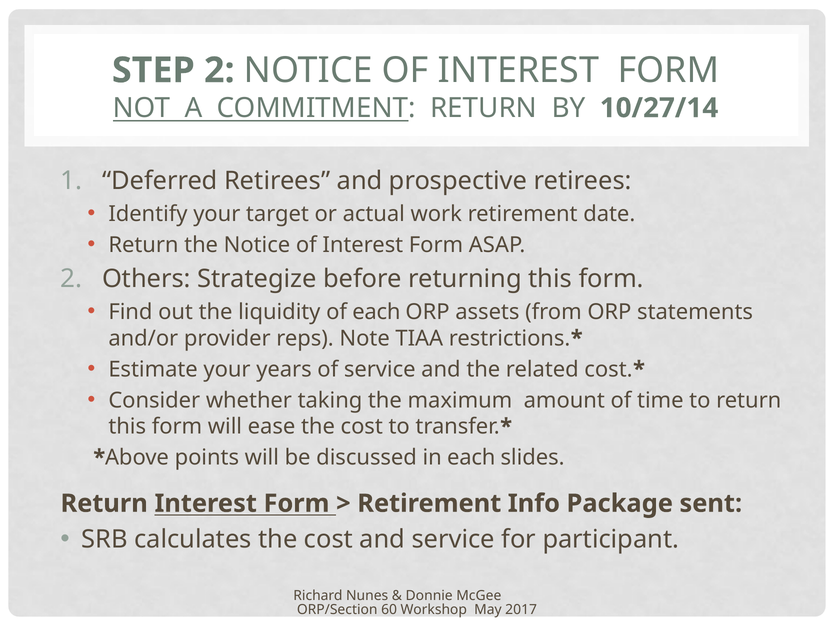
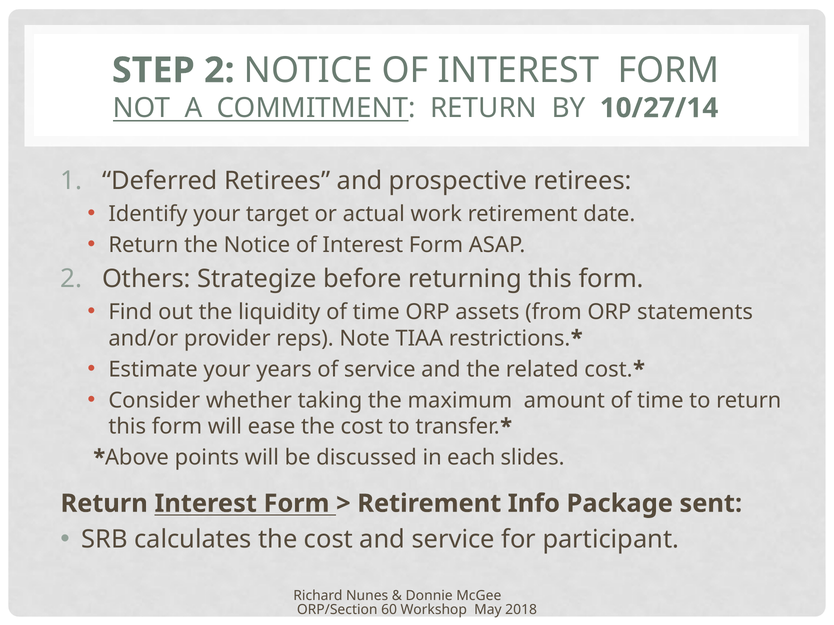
liquidity of each: each -> time
2017: 2017 -> 2018
